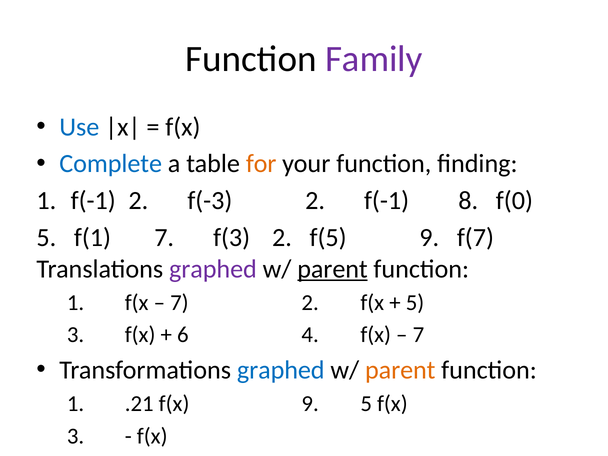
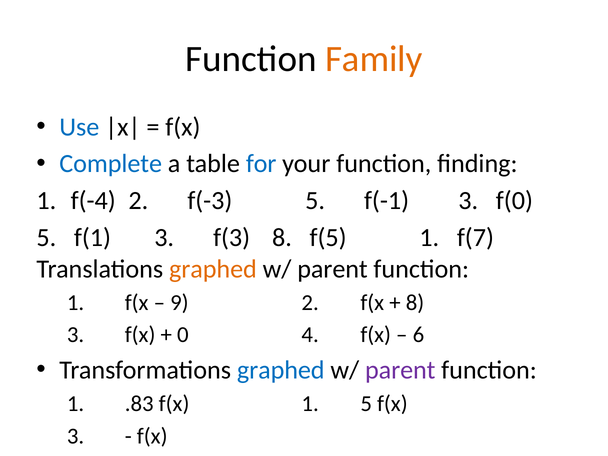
Family colour: purple -> orange
for colour: orange -> blue
1 f(-1: f(-1 -> f(-4
f(-3 2: 2 -> 5
f(-1 8: 8 -> 3
f(1 7: 7 -> 3
f(3 2: 2 -> 8
f(5 9: 9 -> 1
graphed at (213, 269) colour: purple -> orange
parent at (332, 269) underline: present -> none
7 at (179, 303): 7 -> 9
5 at (415, 303): 5 -> 8
6: 6 -> 0
7 at (418, 335): 7 -> 6
parent at (400, 370) colour: orange -> purple
.21: .21 -> .83
f(x 9: 9 -> 1
